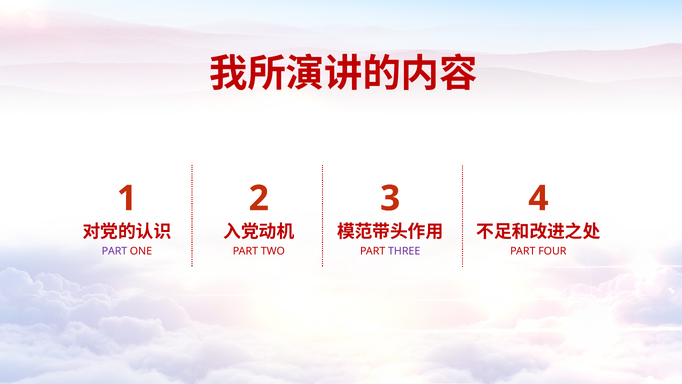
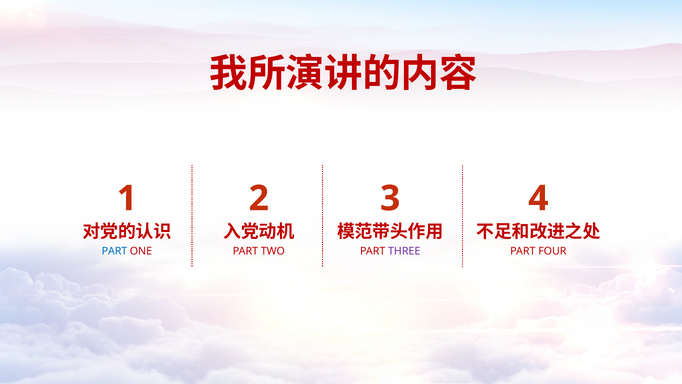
PART at (114, 251) colour: purple -> blue
